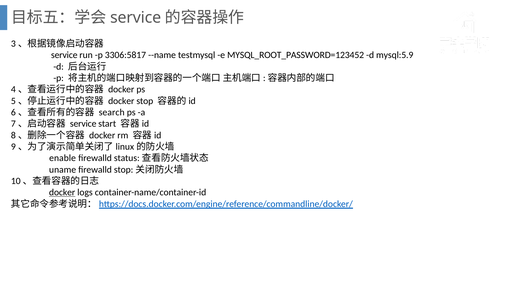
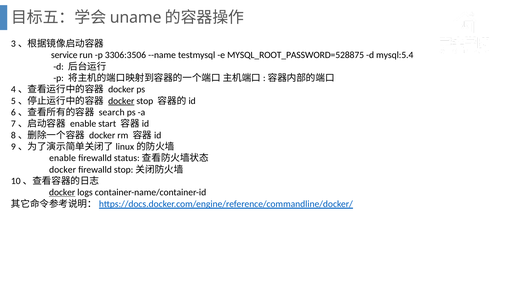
service at (136, 18): service -> uname
3306:5817: 3306:5817 -> 3306:3506
MYSQL_ROOT_PASSWORD=123452: MYSQL_ROOT_PASSWORD=123452 -> MYSQL_ROOT_PASSWORD=528875
mysql:5.9: mysql:5.9 -> mysql:5.4
docker at (121, 101) underline: none -> present
service at (83, 124): service -> enable
uname at (63, 169): uname -> docker
